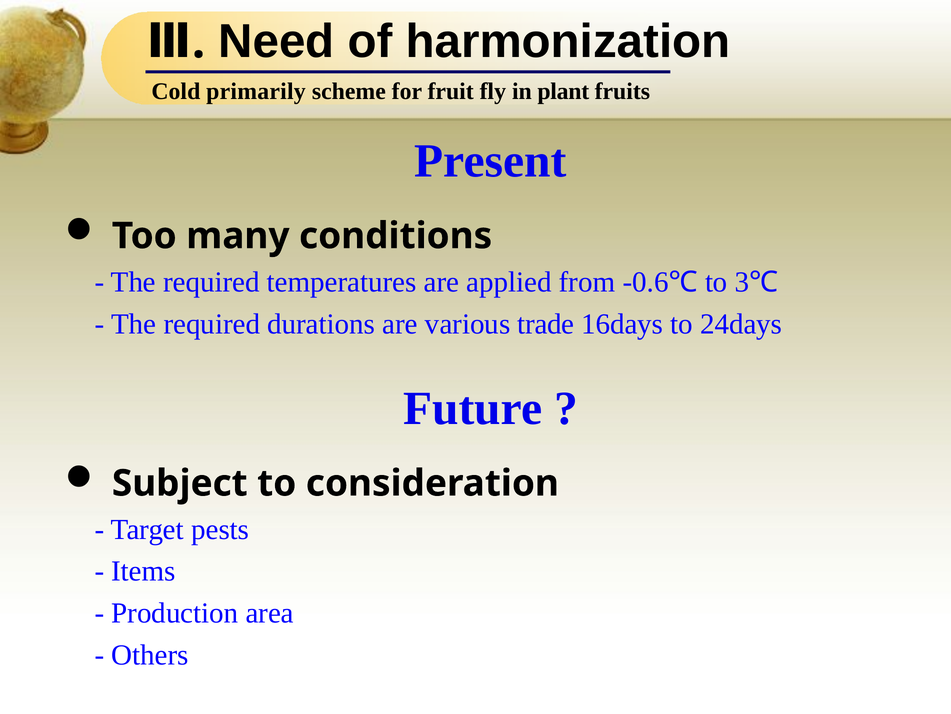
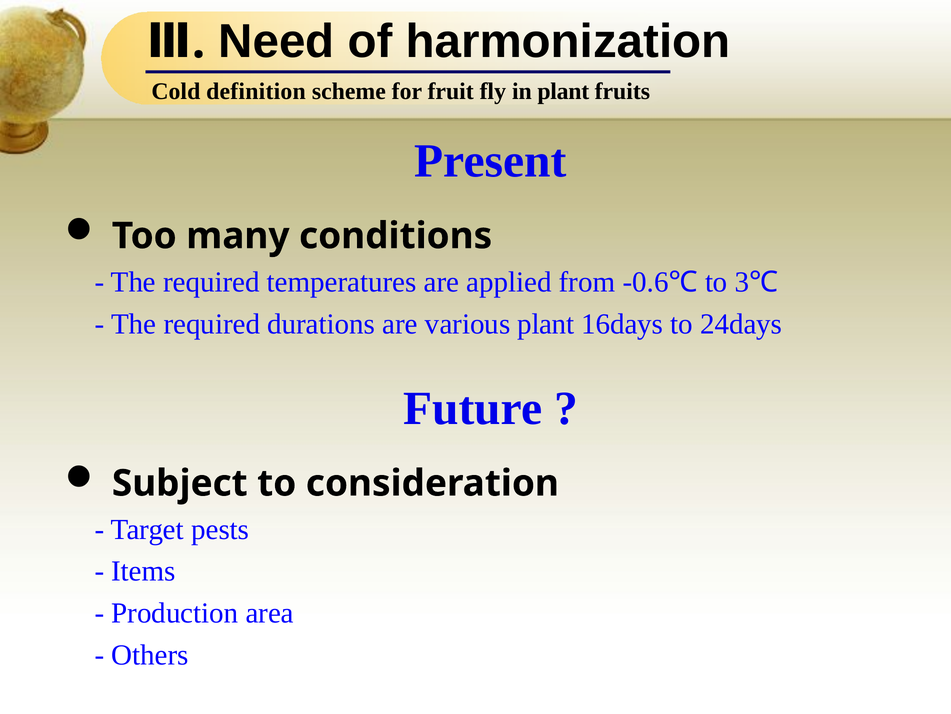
primarily: primarily -> definition
various trade: trade -> plant
